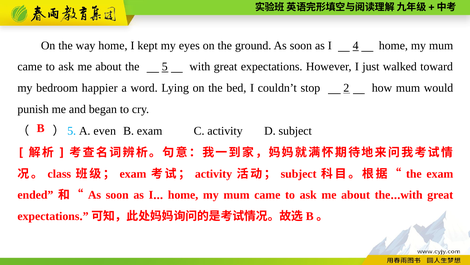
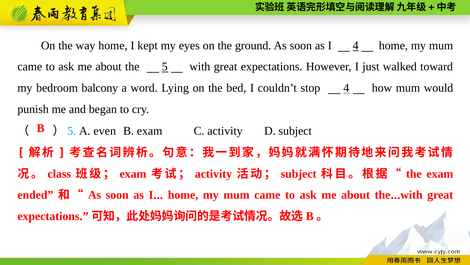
happier: happier -> balcony
stop 2: 2 -> 4
